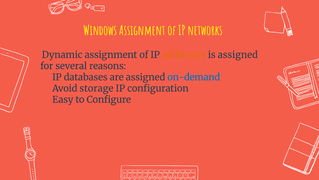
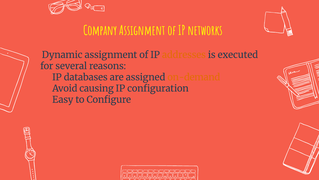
Windows: Windows -> Company
is assigned: assigned -> executed
on-demand colour: blue -> orange
storage: storage -> causing
